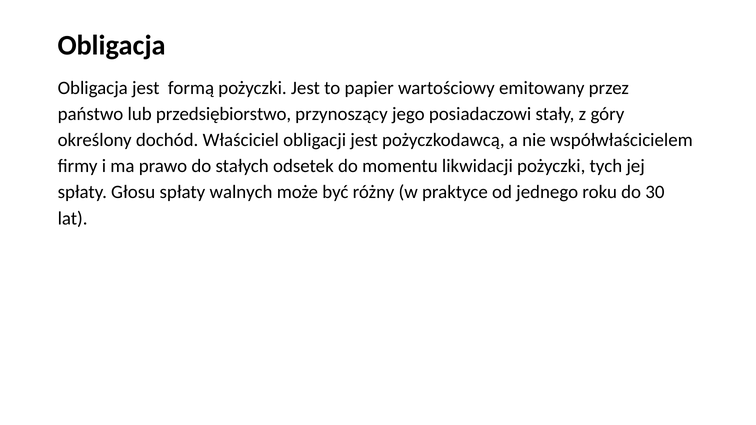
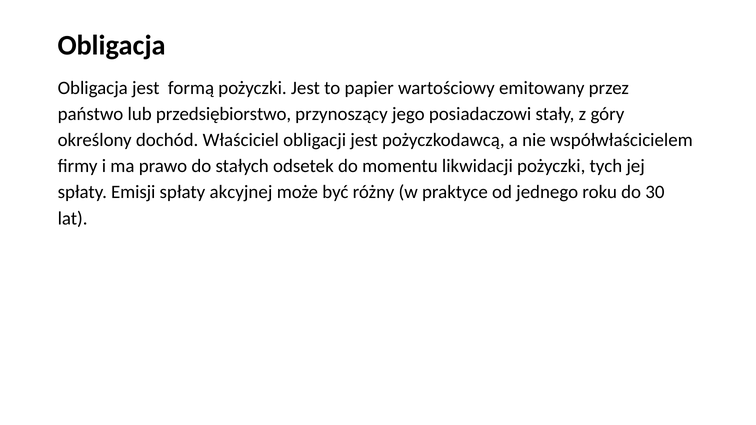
Głosu: Głosu -> Emisji
walnych: walnych -> akcyjnej
